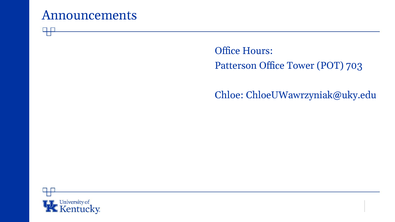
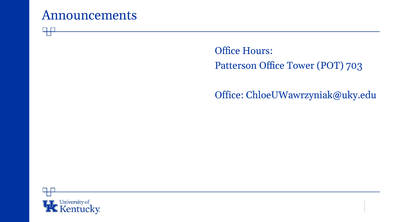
Chloe at (229, 95): Chloe -> Office
